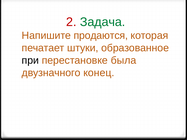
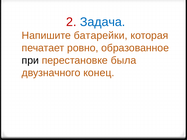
Задача colour: green -> blue
продаются: продаются -> батарейки
штуки: штуки -> ровно
